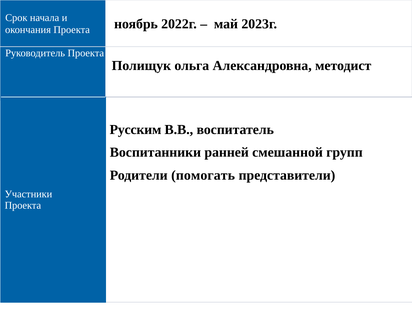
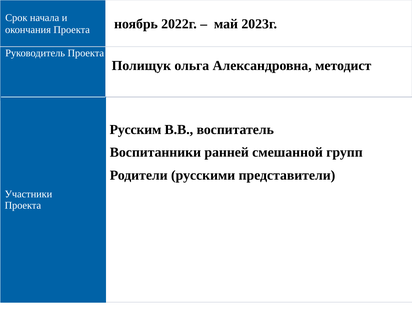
помогать: помогать -> русскими
